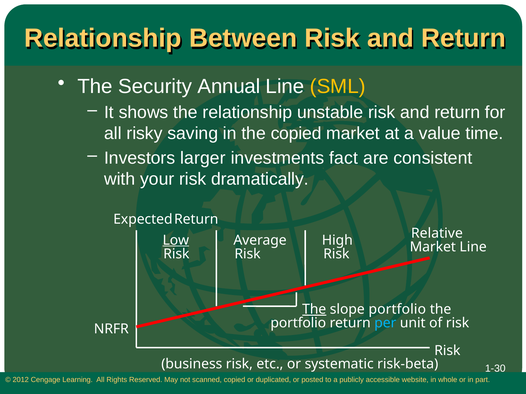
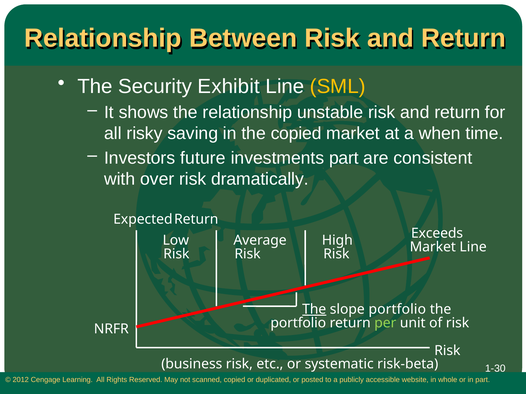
Annual: Annual -> Exhibit
value: value -> when
larger: larger -> future
investments fact: fact -> part
your: your -> over
Relative: Relative -> Exceeds
Low underline: present -> none
per colour: light blue -> light green
